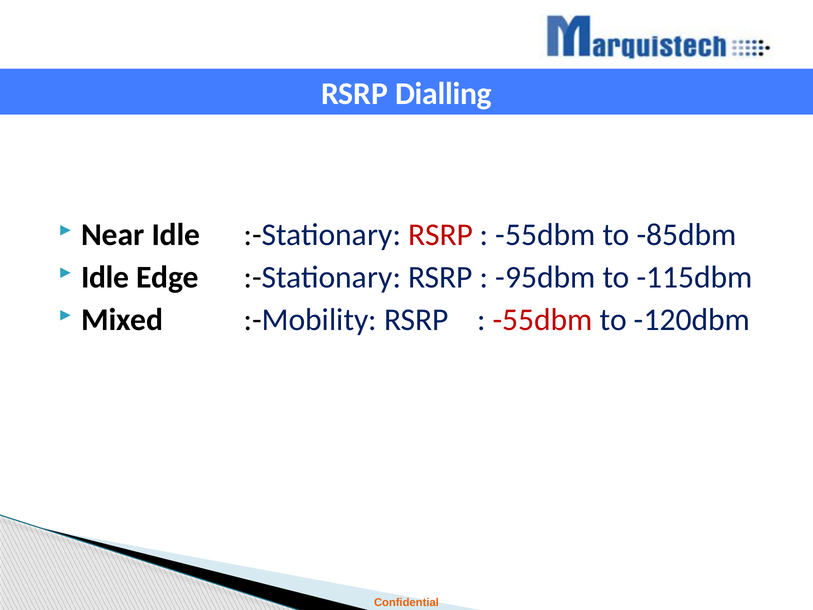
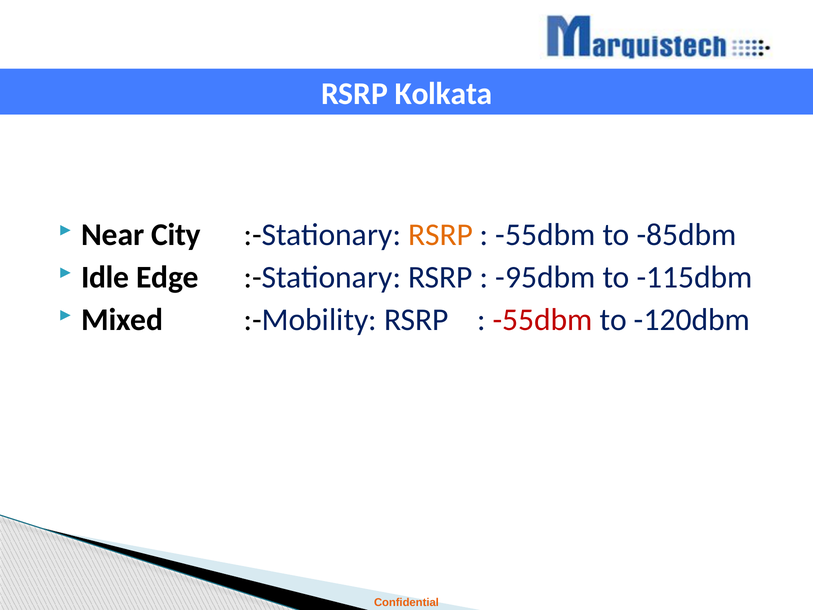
Dialling: Dialling -> Kolkata
Near Idle: Idle -> City
RSRP at (441, 235) colour: red -> orange
